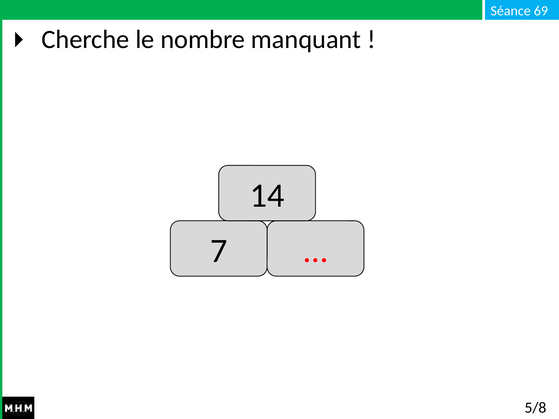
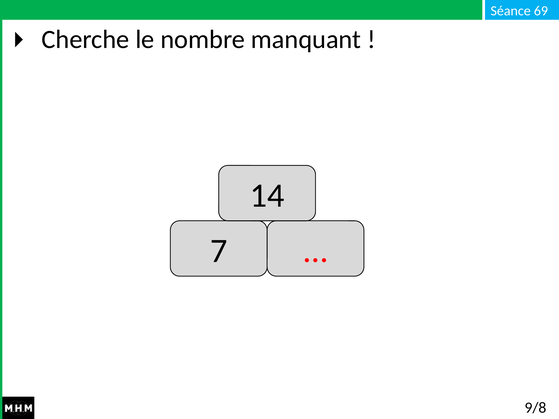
5/8: 5/8 -> 9/8
